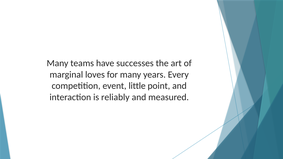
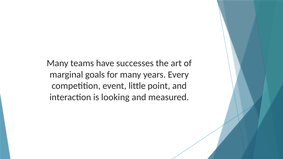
loves: loves -> goals
reliably: reliably -> looking
